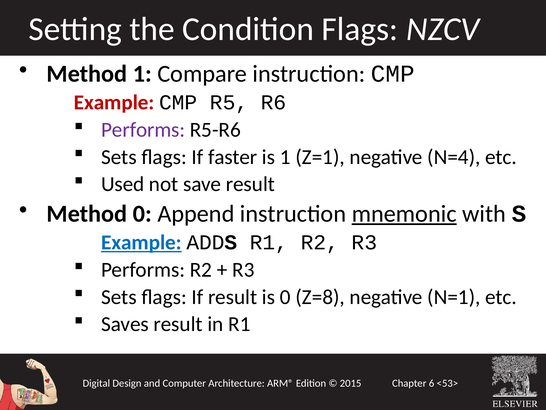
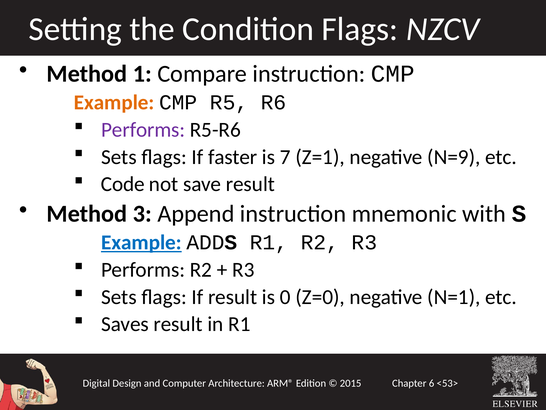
Example at (114, 102) colour: red -> orange
is 1: 1 -> 7
N=4: N=4 -> N=9
Used: Used -> Code
Method 0: 0 -> 3
mnemonic underline: present -> none
Z=8: Z=8 -> Z=0
